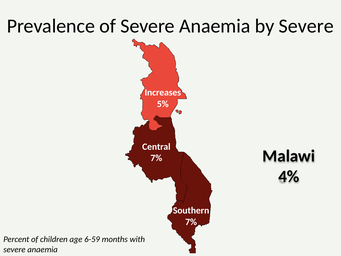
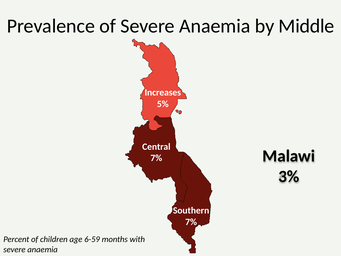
by Severe: Severe -> Middle
4%: 4% -> 3%
